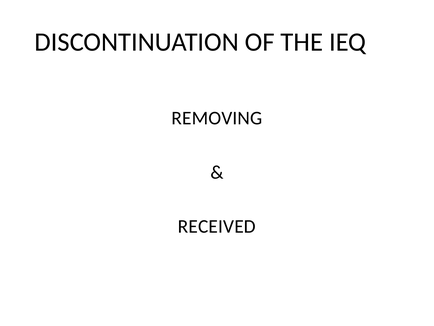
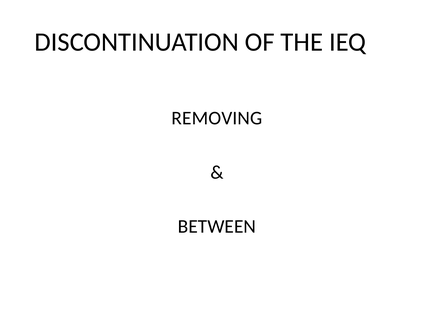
RECEIVED: RECEIVED -> BETWEEN
